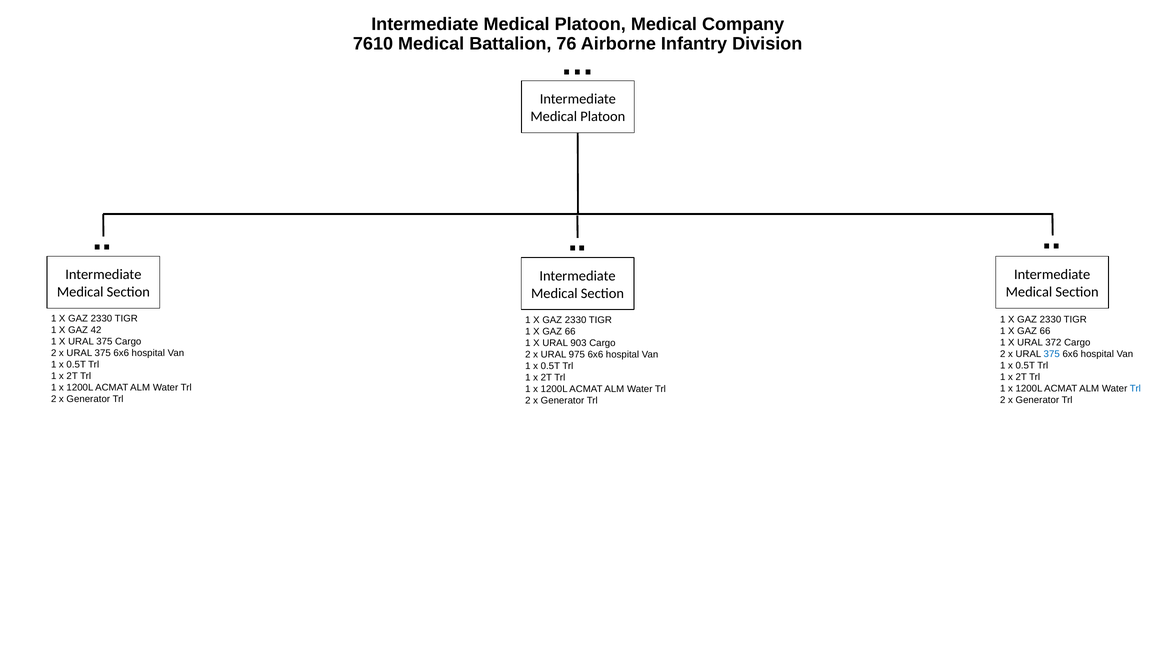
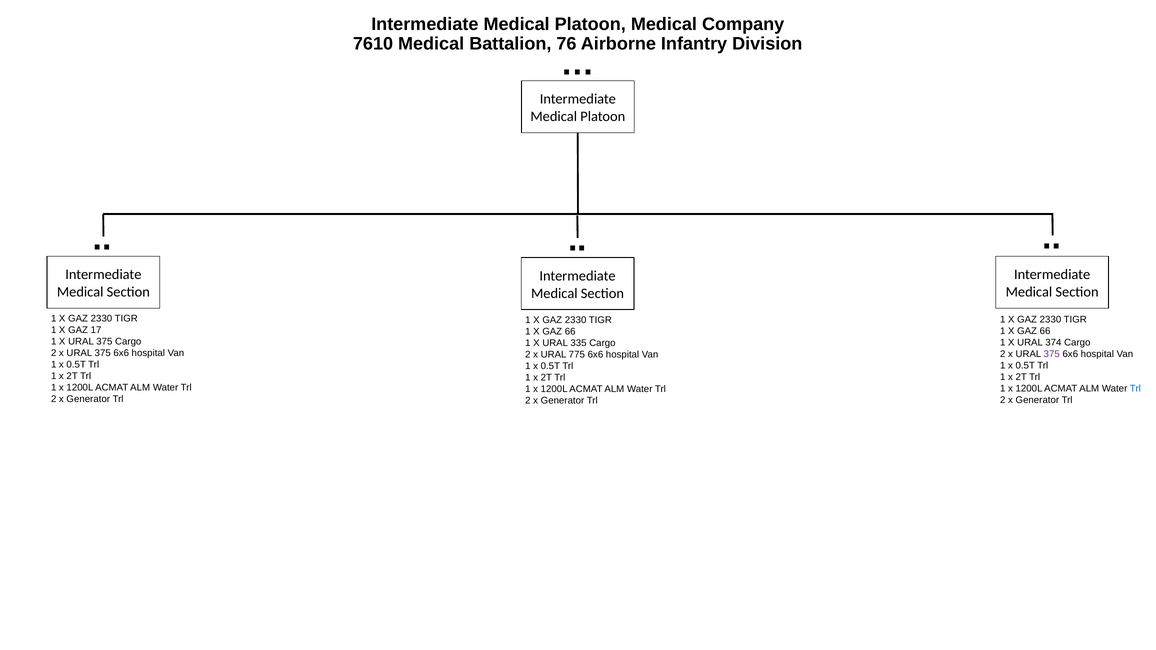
42: 42 -> 17
372: 372 -> 374
903: 903 -> 335
375 at (1052, 354) colour: blue -> purple
975: 975 -> 775
